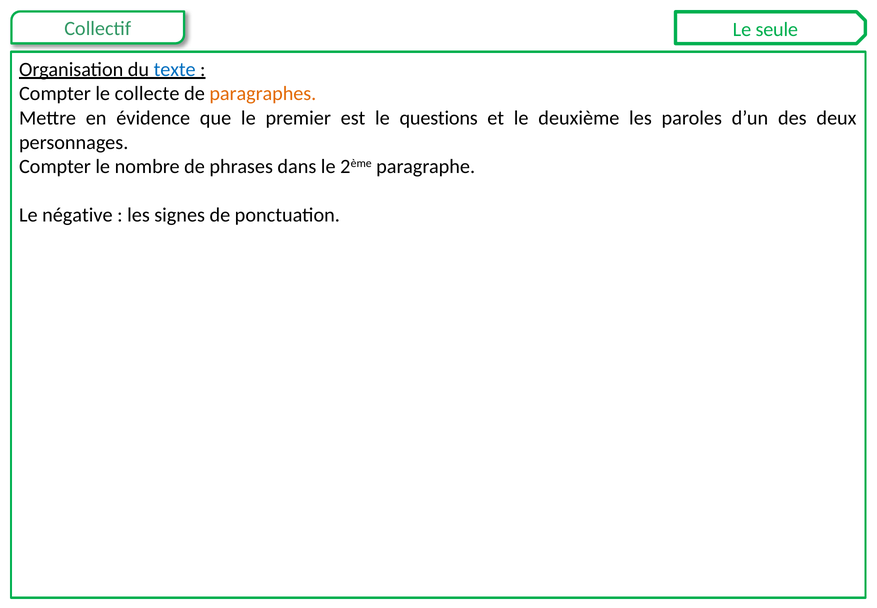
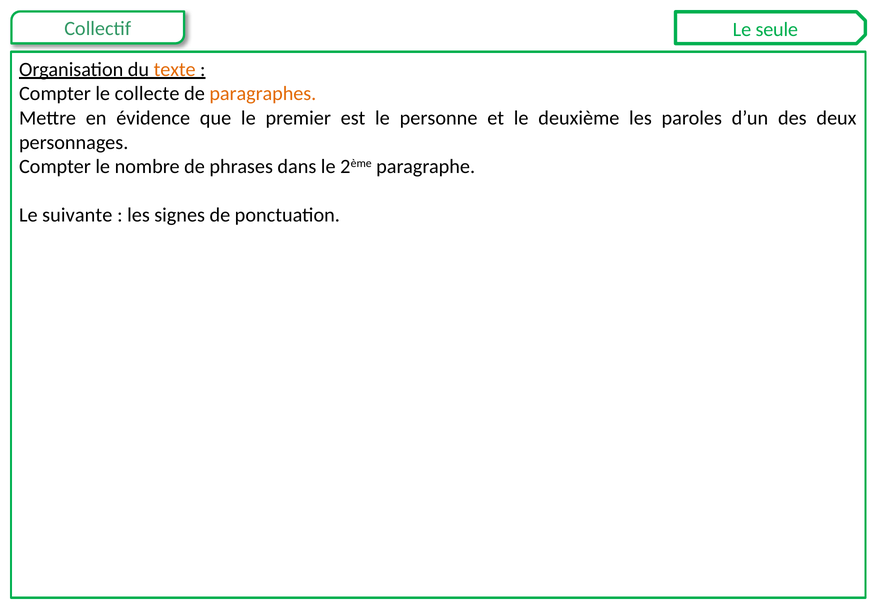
texte colour: blue -> orange
questions: questions -> personne
négative: négative -> suivante
